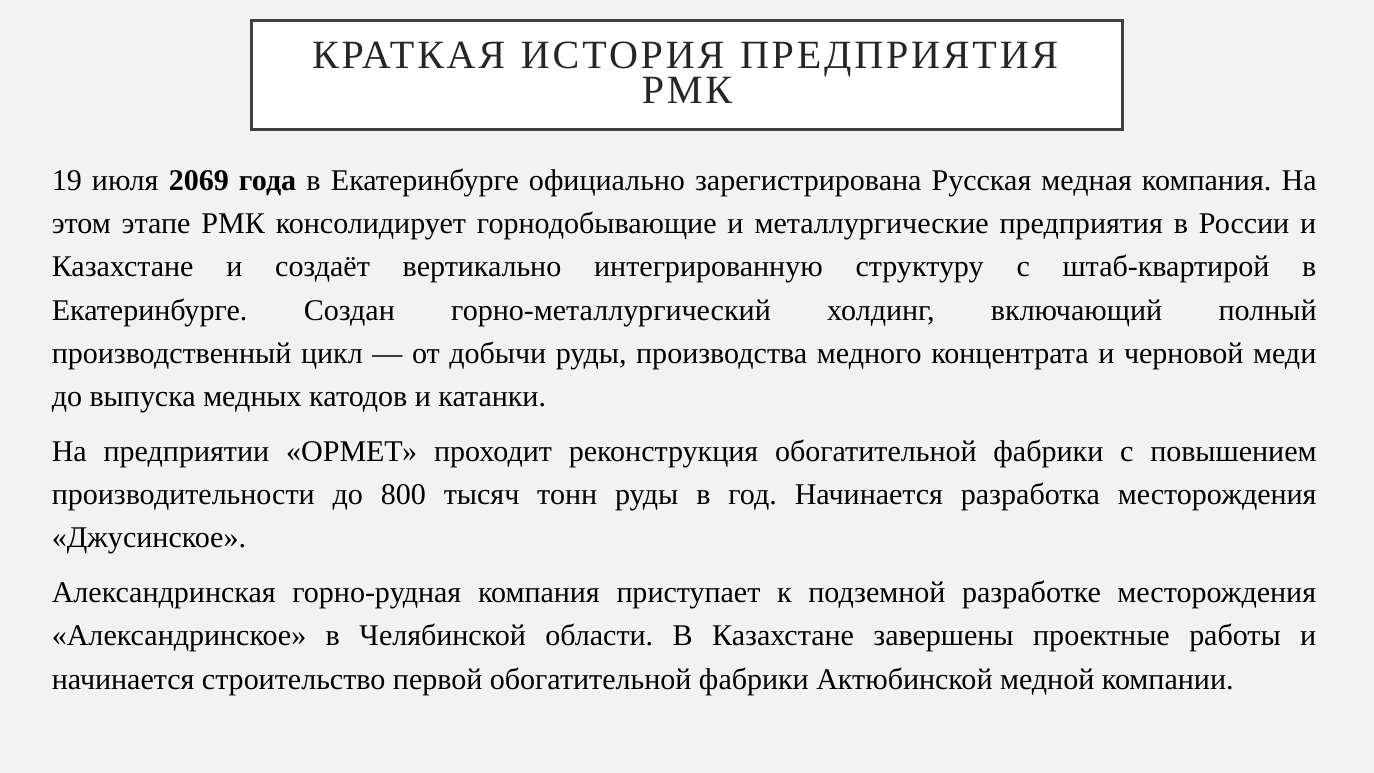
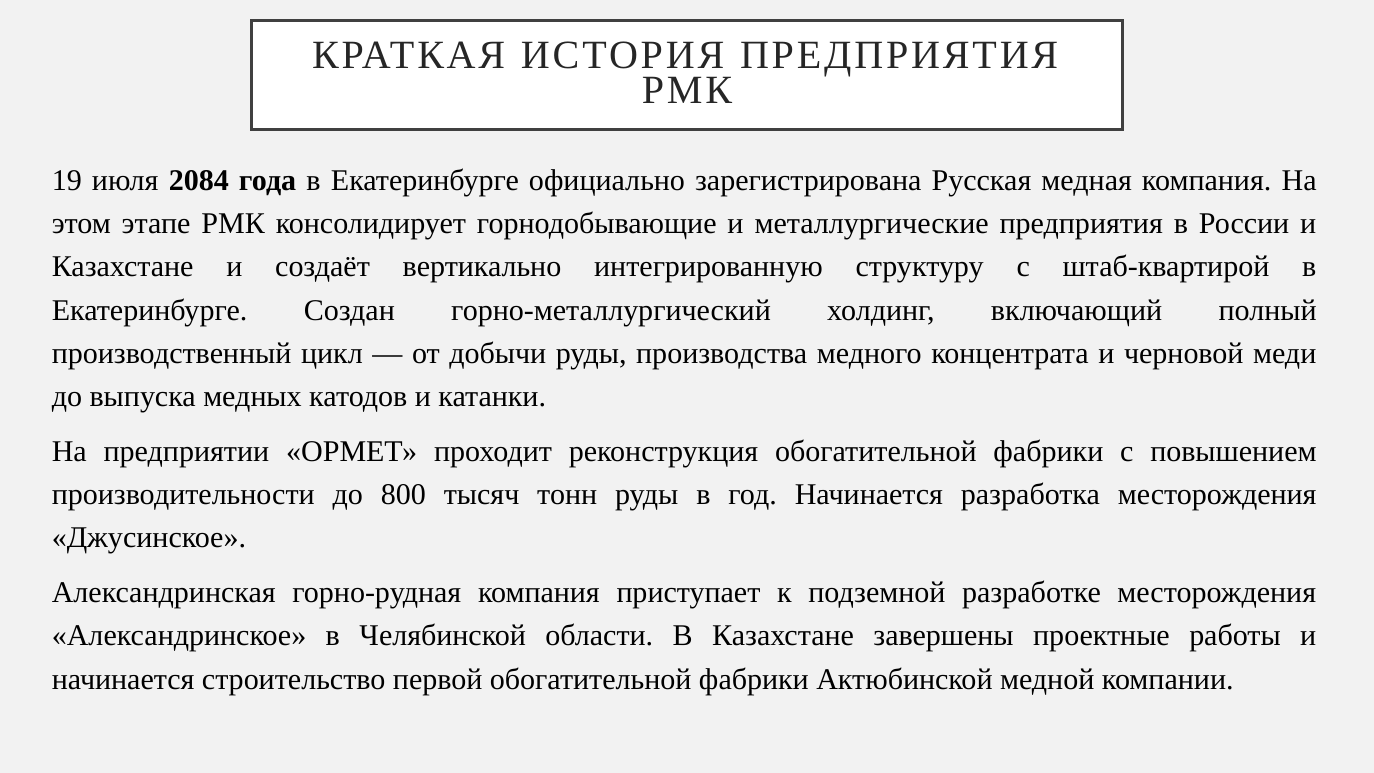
2069: 2069 -> 2084
